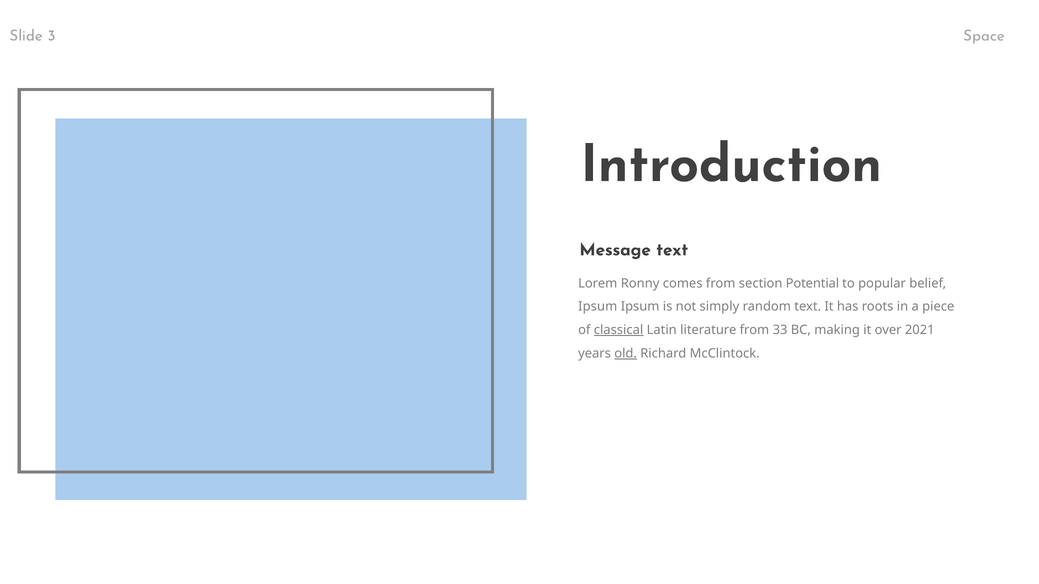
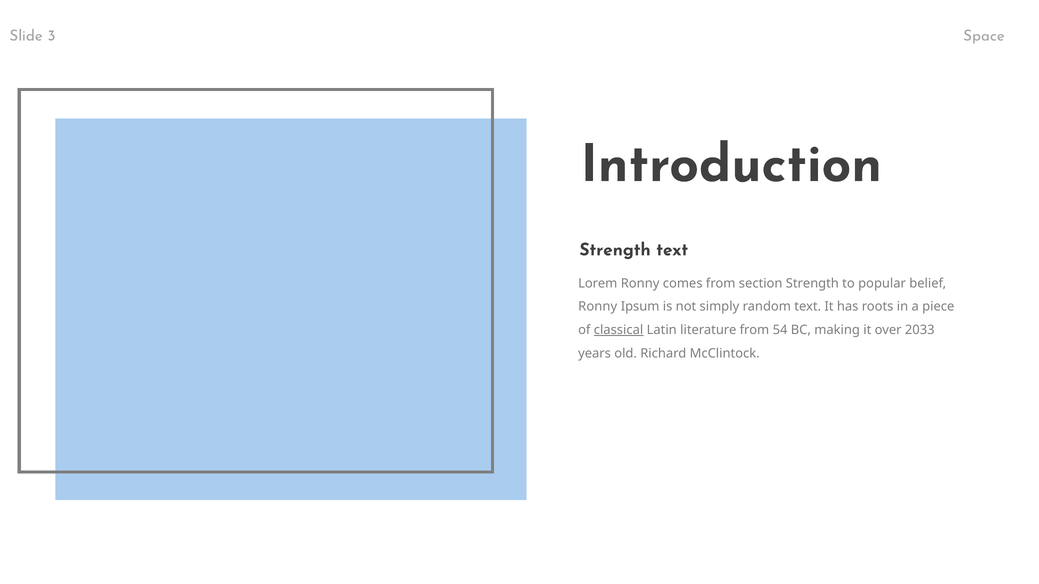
Message at (615, 250): Message -> Strength
section Potential: Potential -> Strength
Ipsum at (598, 307): Ipsum -> Ronny
33: 33 -> 54
2021: 2021 -> 2033
old underline: present -> none
